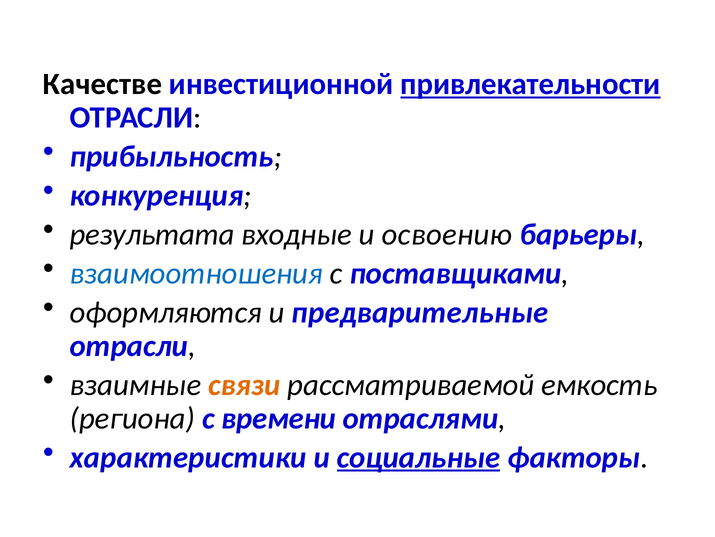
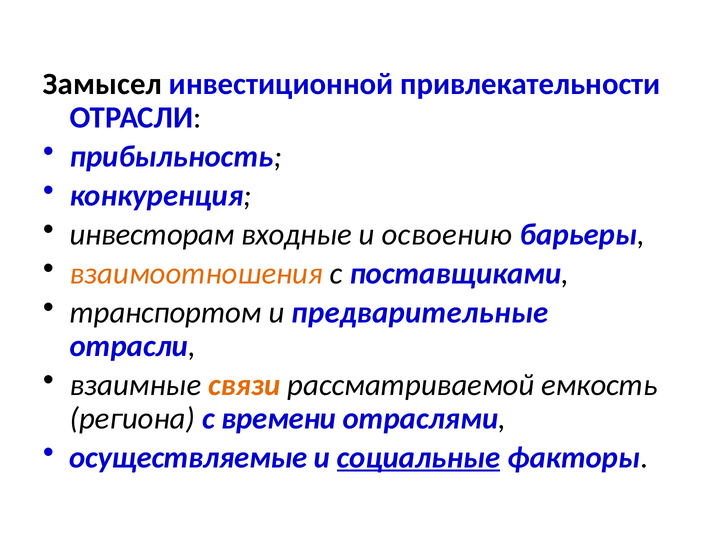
Качестве: Качестве -> Замысел
привлекательности underline: present -> none
результата: результата -> инвесторам
взаимоотношения colour: blue -> orange
оформляются: оформляются -> транспортом
характеристики: характеристики -> осуществляемые
